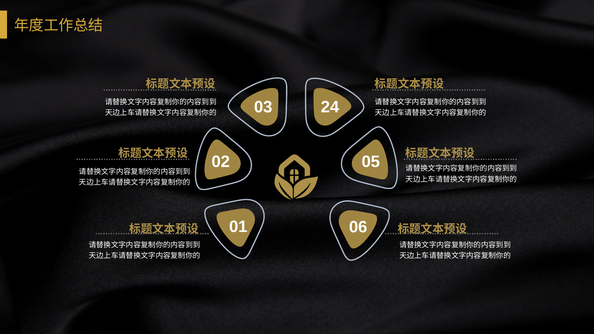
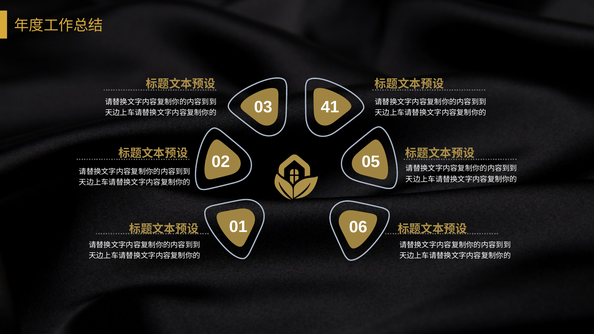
24: 24 -> 41
